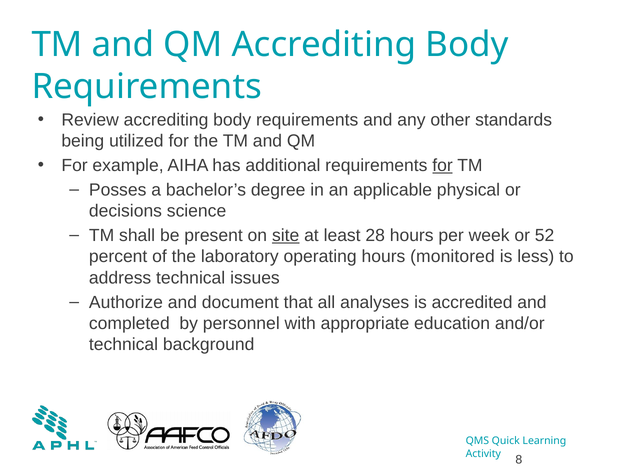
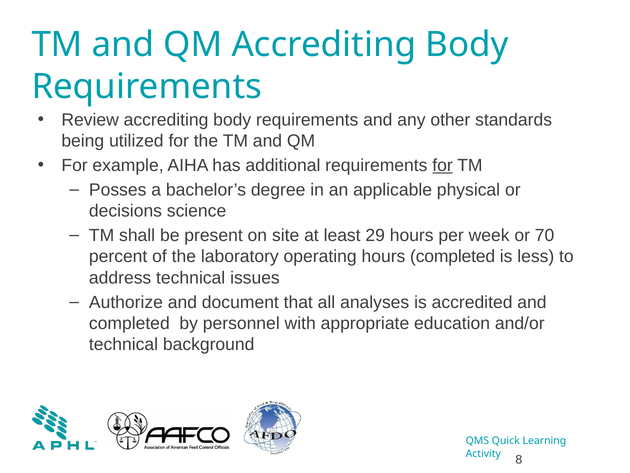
site underline: present -> none
28: 28 -> 29
52: 52 -> 70
hours monitored: monitored -> completed
